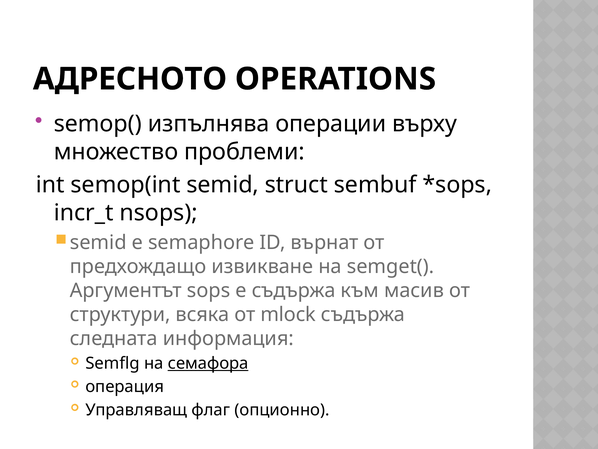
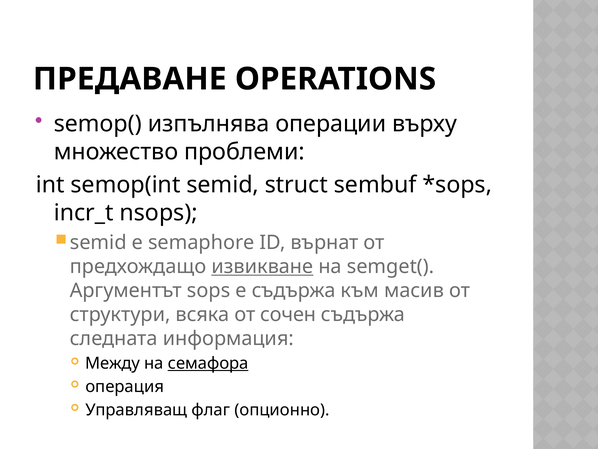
АДРЕСНОТО: АДРЕСНОТО -> ПРЕДАВАНЕ
извикване underline: none -> present
mlock: mlock -> сочен
Semflg: Semflg -> Между
